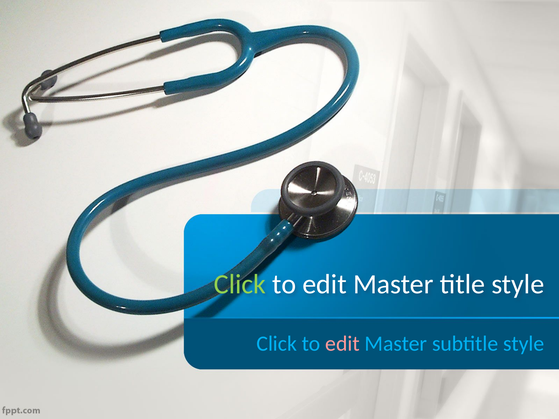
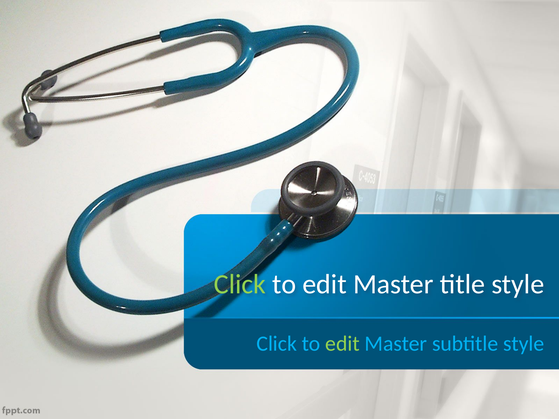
edit at (342, 344) colour: pink -> light green
